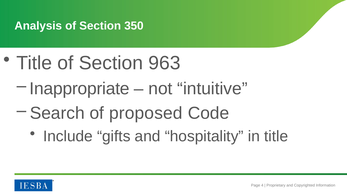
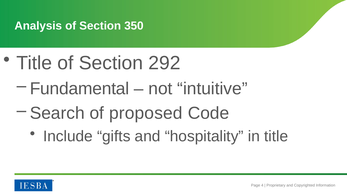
963: 963 -> 292
Inappropriate: Inappropriate -> Fundamental
